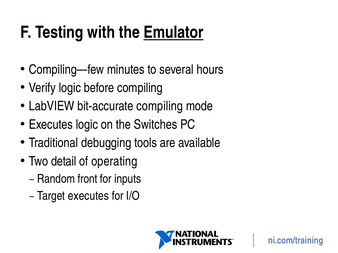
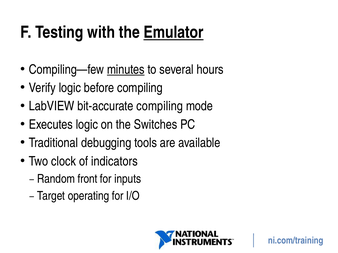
minutes underline: none -> present
detail: detail -> clock
operating: operating -> indicators
executes at (88, 196): executes -> operating
